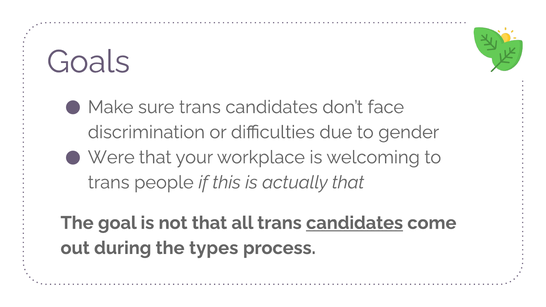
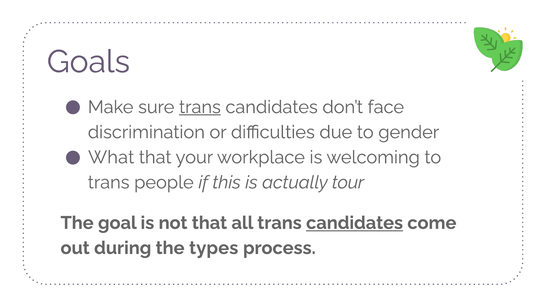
trans at (200, 107) underline: none -> present
Were: Were -> What
actually that: that -> tour
